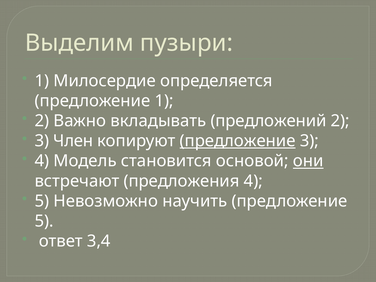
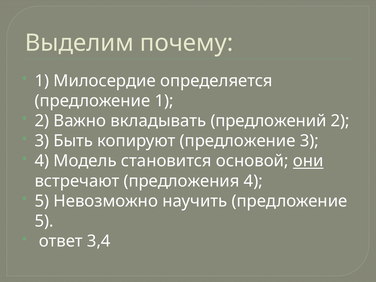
пузыри: пузыри -> почему
Член: Член -> Быть
предложение at (238, 141) underline: present -> none
